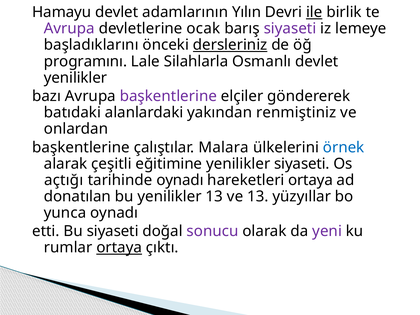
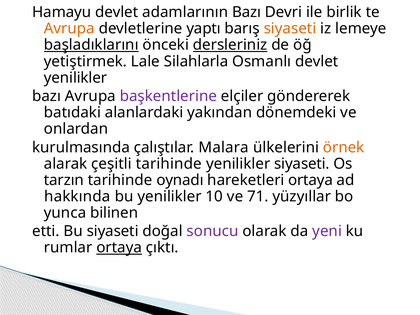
adamlarının Yılın: Yılın -> Bazı
ile underline: present -> none
Avrupa at (69, 29) colour: purple -> orange
ocak: ocak -> yaptı
siyaseti at (290, 29) colour: purple -> orange
başladıklarını underline: none -> present
programını: programını -> yetiştirmek
renmiştiniz: renmiştiniz -> dönemdeki
başkentlerine at (81, 147): başkentlerine -> kurulmasında
örnek colour: blue -> orange
çeşitli eğitimine: eğitimine -> tarihinde
açtığı: açtığı -> tarzın
donatılan: donatılan -> hakkında
yenilikler 13: 13 -> 10
ve 13: 13 -> 71
yunca oynadı: oynadı -> bilinen
